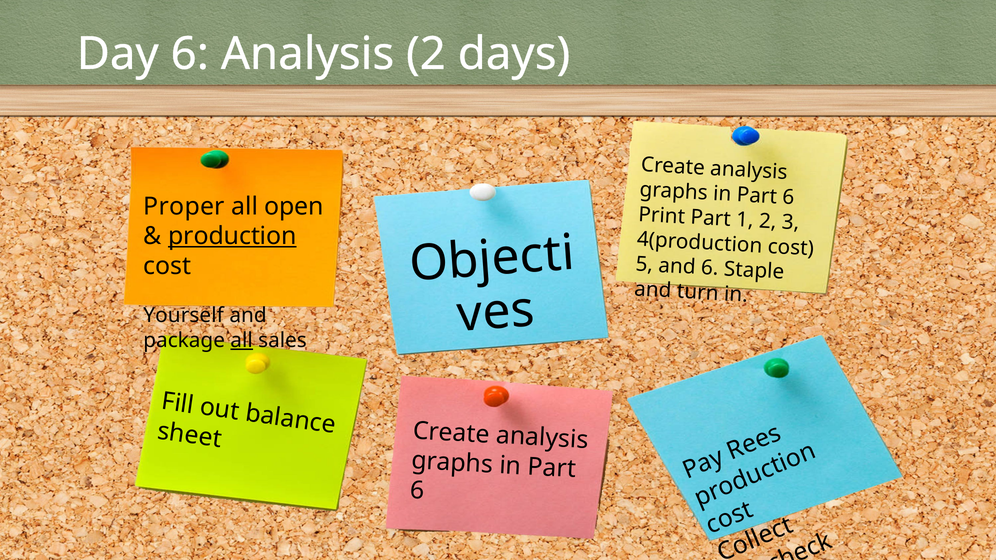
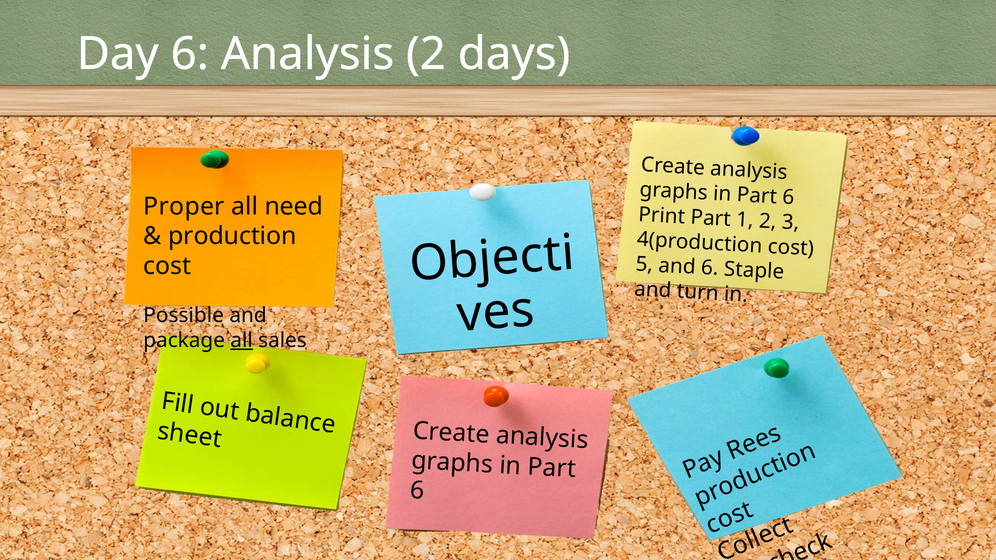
open: open -> need
production underline: present -> none
Yourself: Yourself -> Possible
